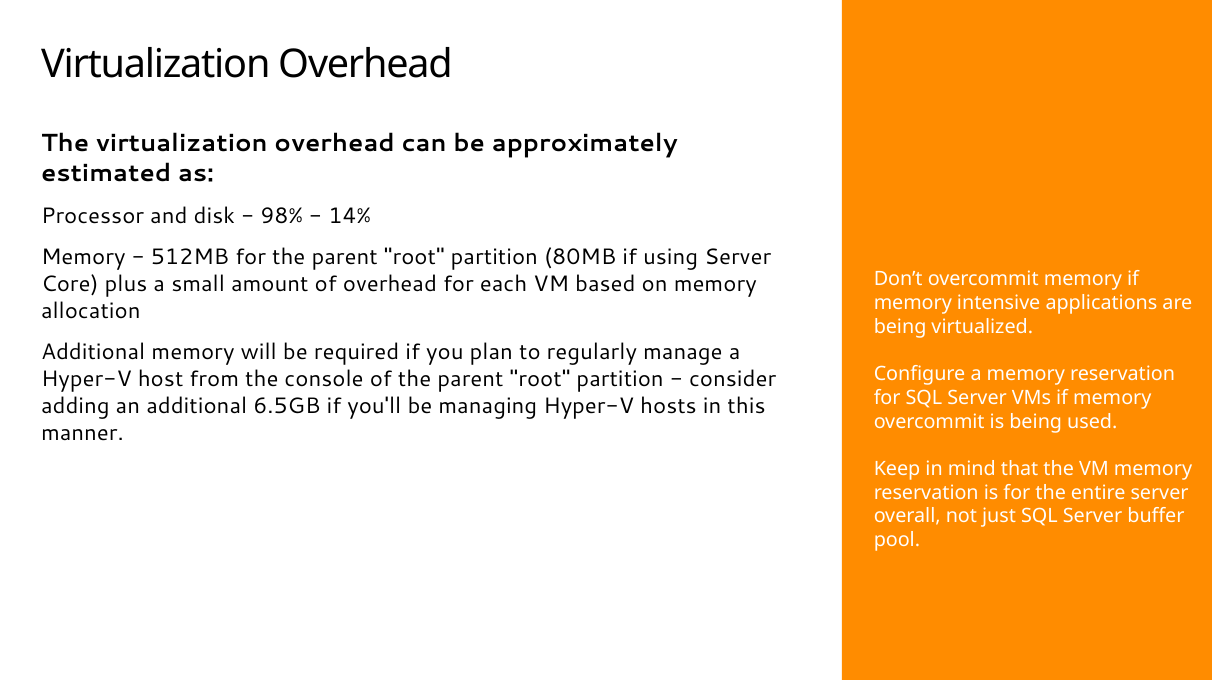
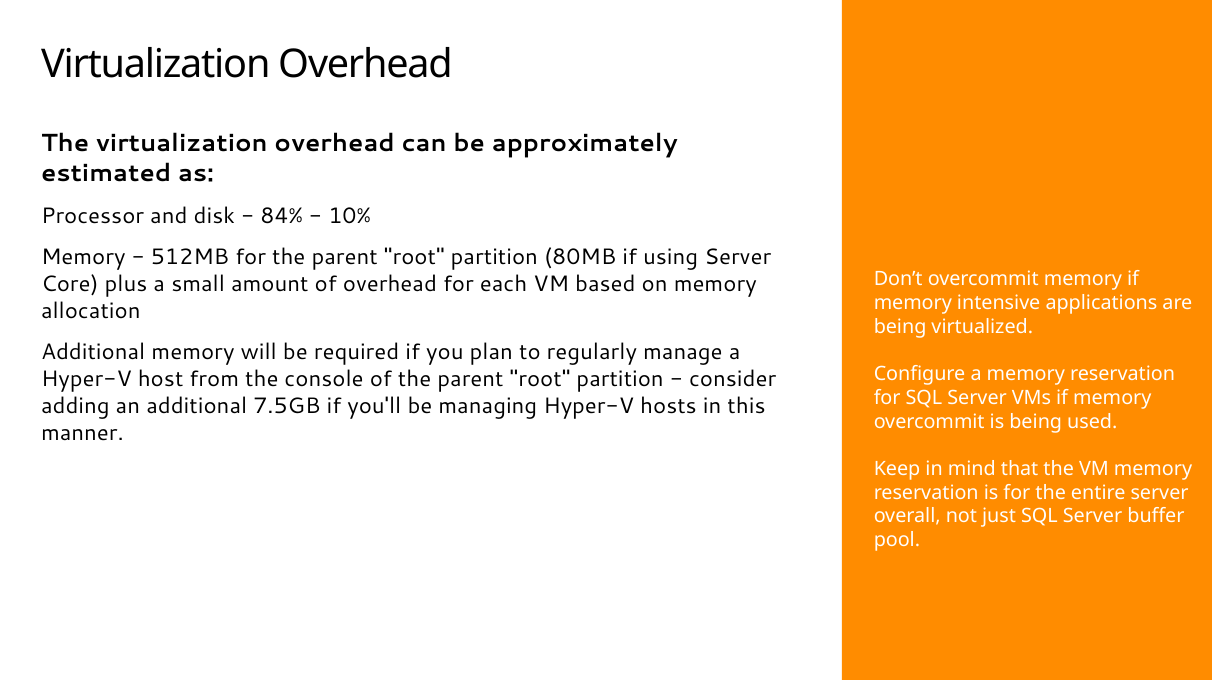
98%: 98% -> 84%
14%: 14% -> 10%
6.5GB: 6.5GB -> 7.5GB
